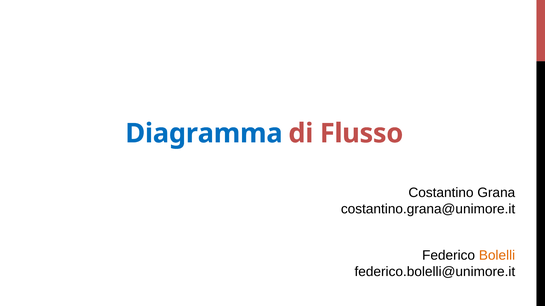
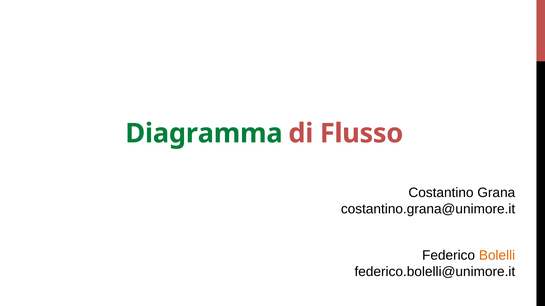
Diagramma colour: blue -> green
